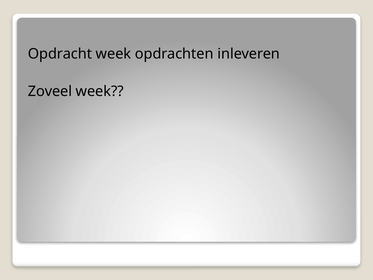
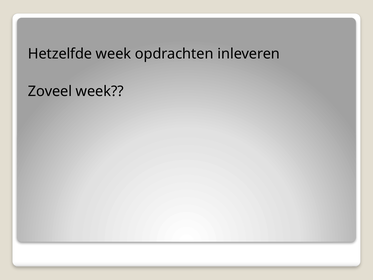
Opdracht: Opdracht -> Hetzelfde
